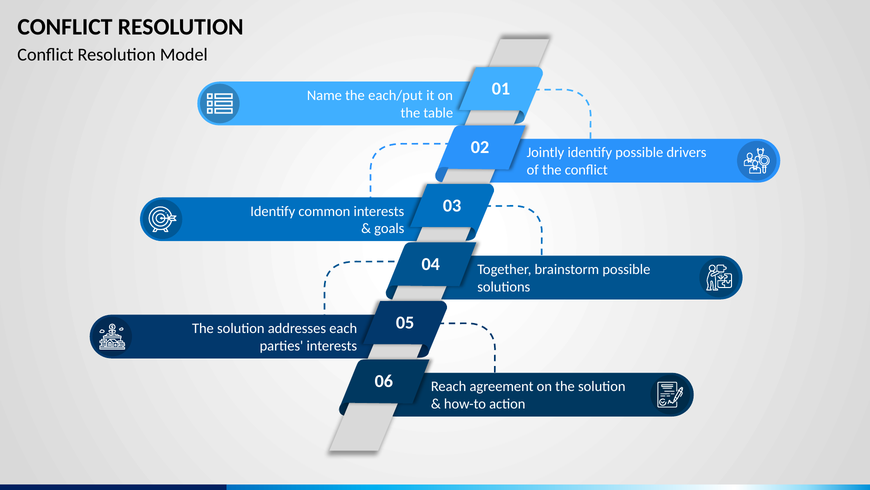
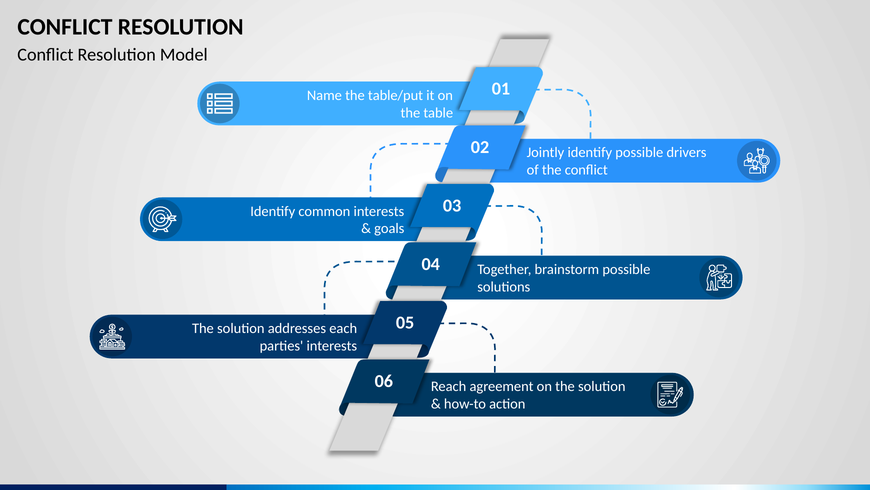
each/put: each/put -> table/put
